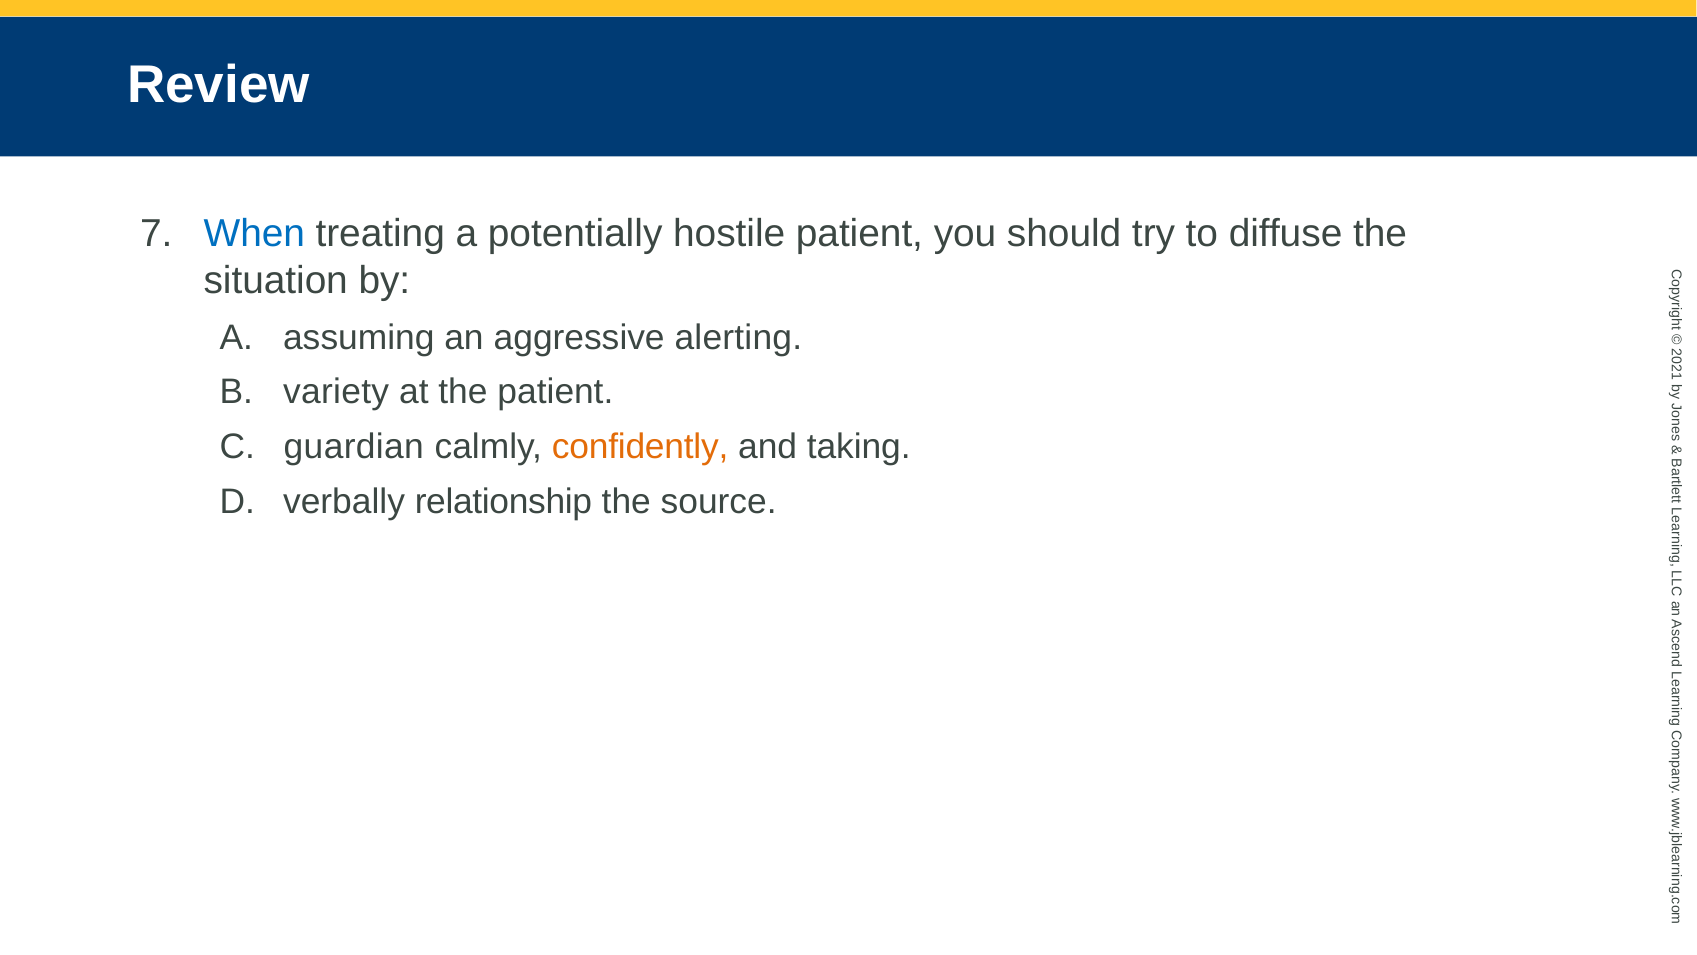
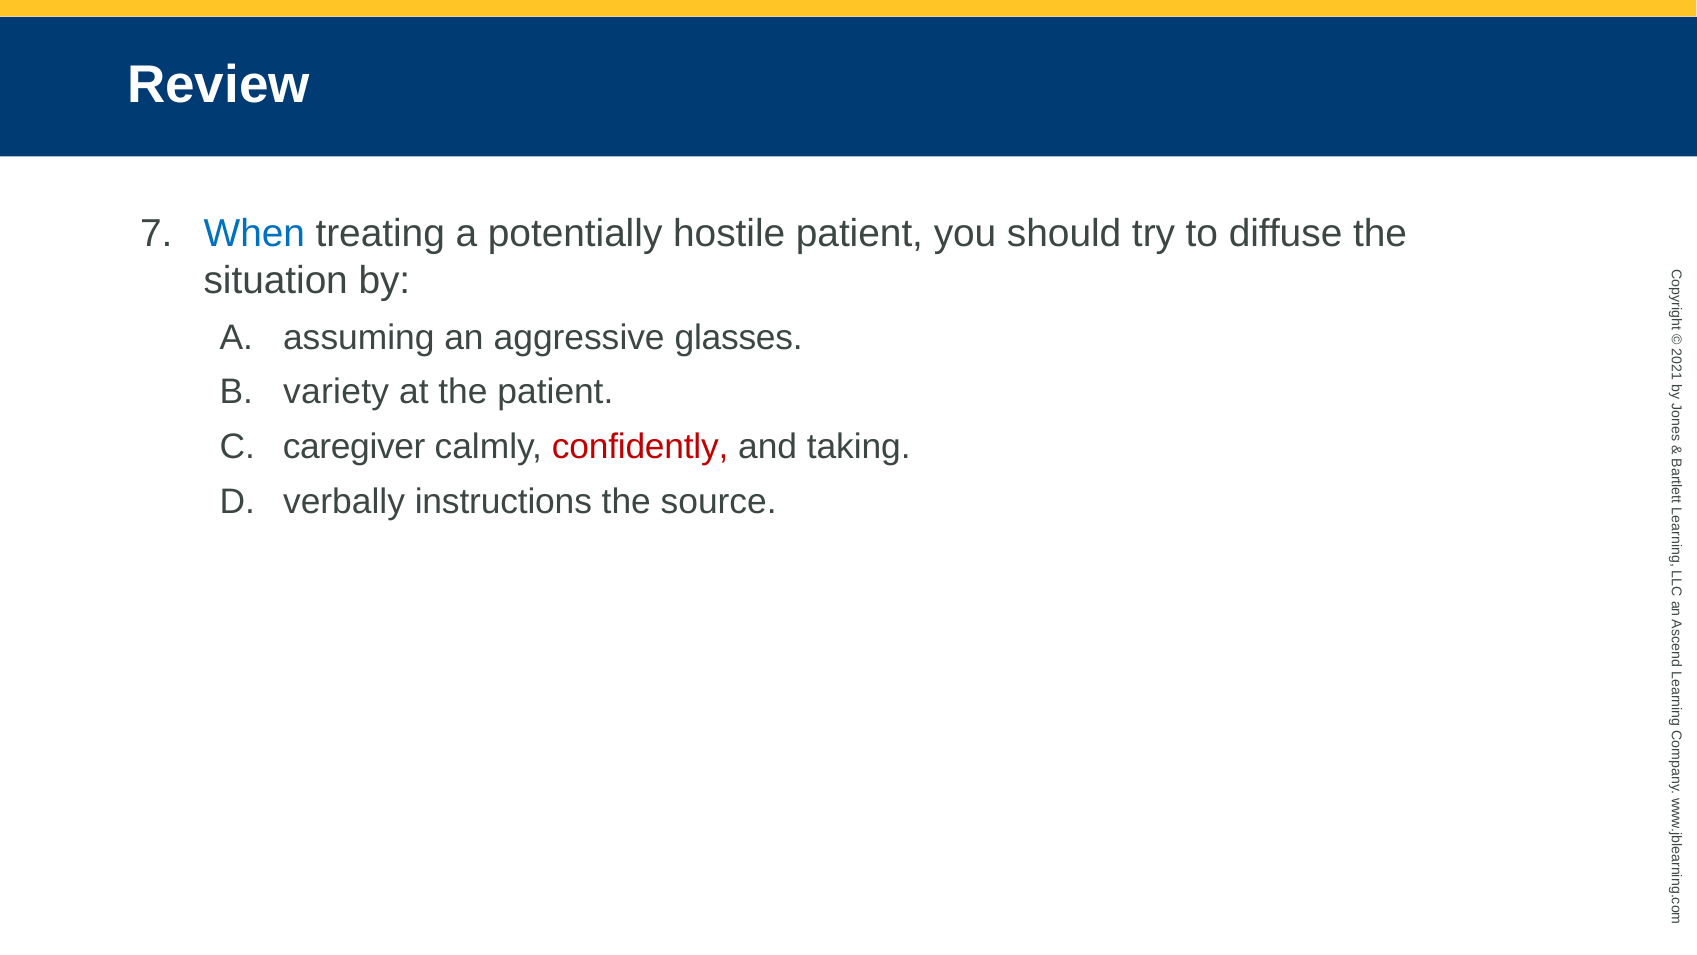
alerting: alerting -> glasses
guardian: guardian -> caregiver
confidently colour: orange -> red
relationship: relationship -> instructions
